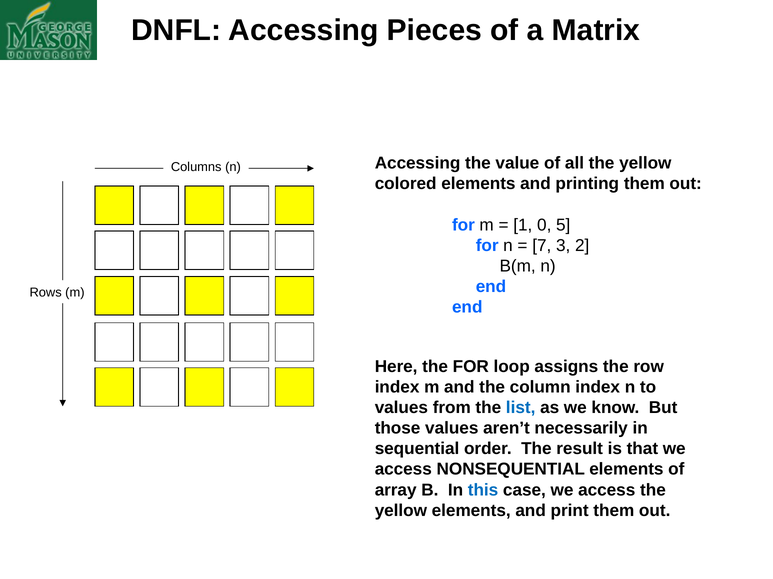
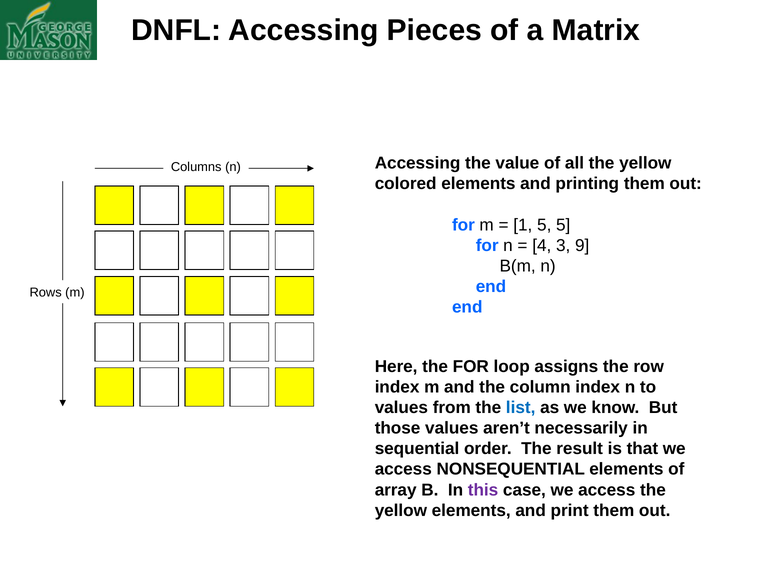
1 0: 0 -> 5
7: 7 -> 4
2: 2 -> 9
this colour: blue -> purple
